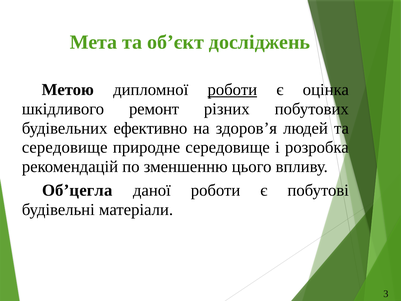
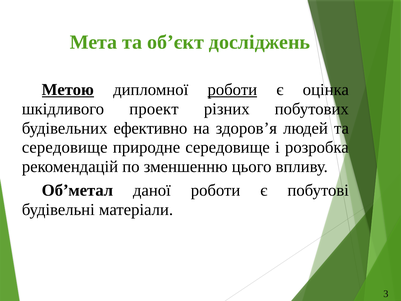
Метою underline: none -> present
ремонт: ремонт -> проект
Об’цегла: Об’цегла -> Об’метал
